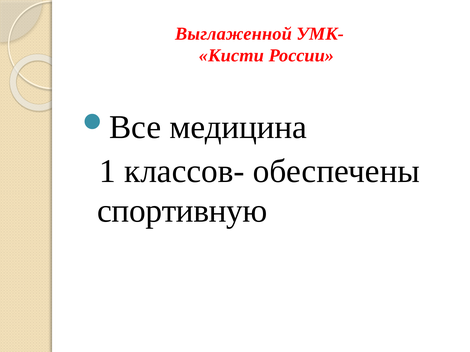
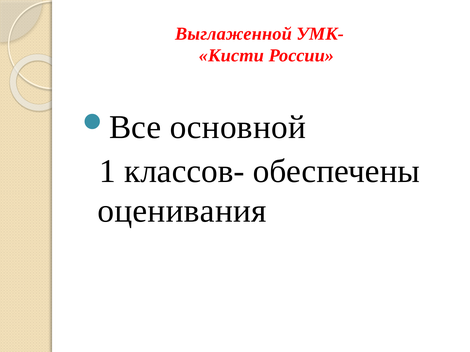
медицина: медицина -> основной
спортивную: спортивную -> оценивания
